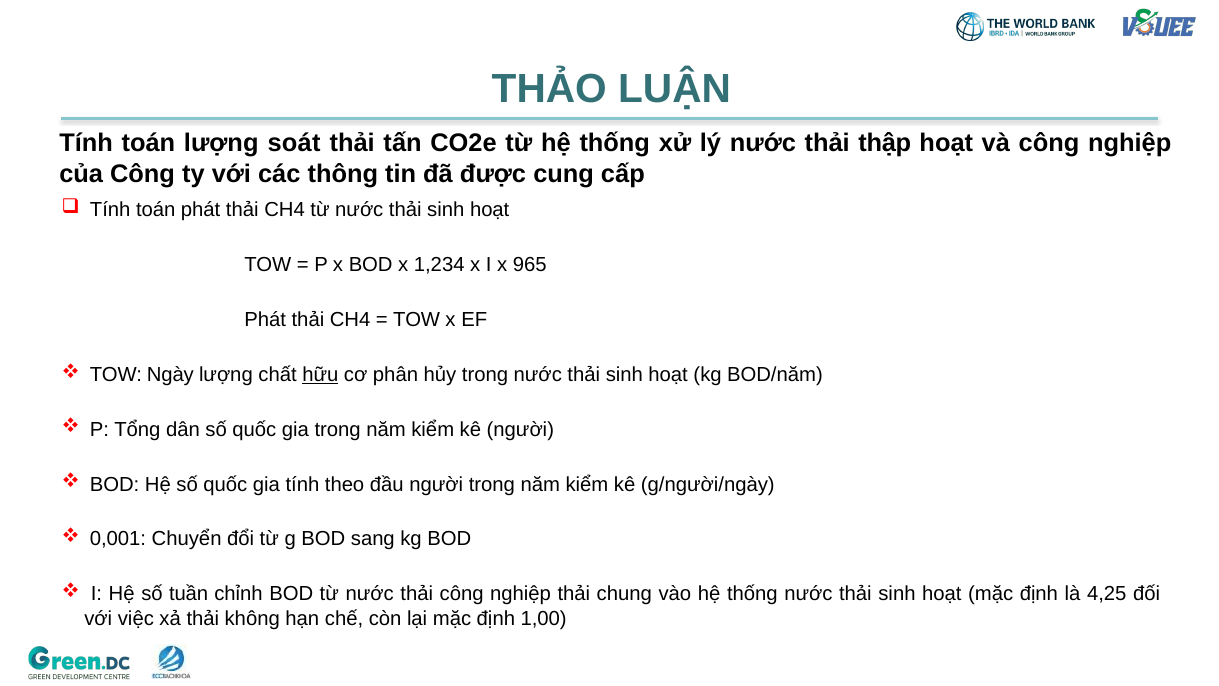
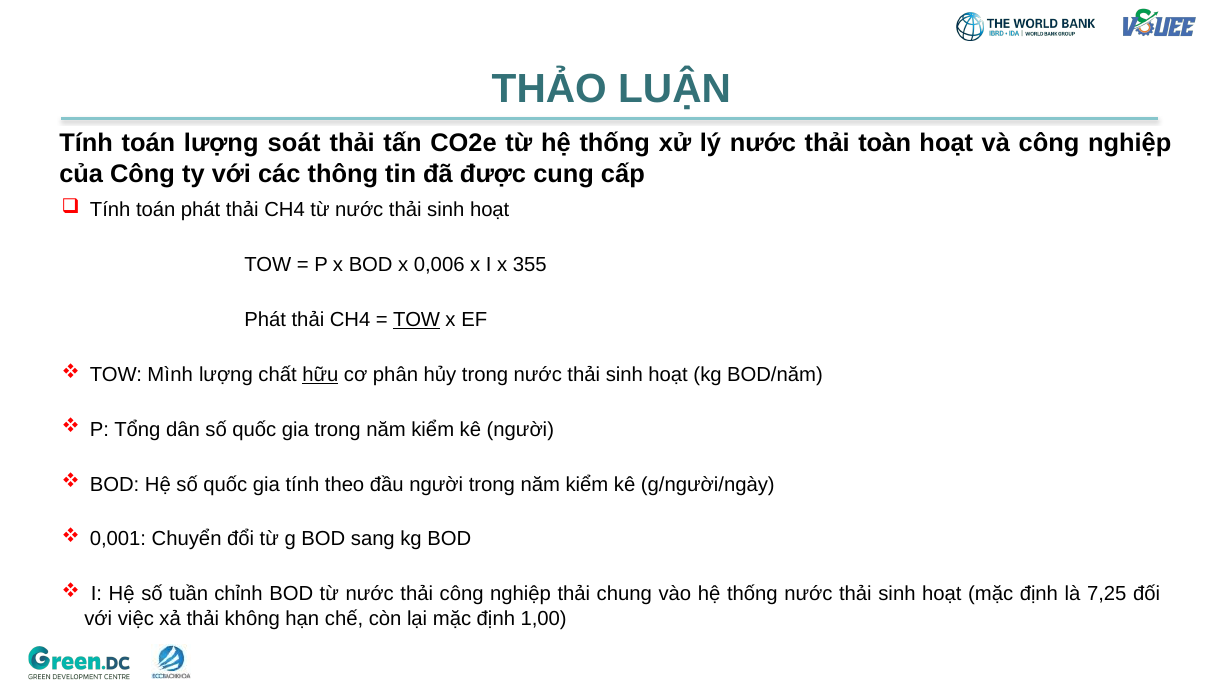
thập: thập -> toàn
1,234: 1,234 -> 0,006
965: 965 -> 355
TOW at (417, 320) underline: none -> present
Ngày: Ngày -> Mình
4,25: 4,25 -> 7,25
